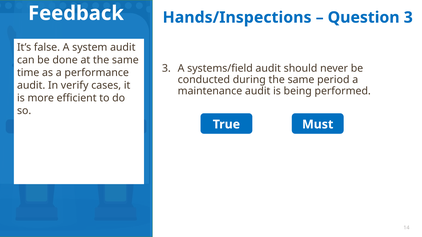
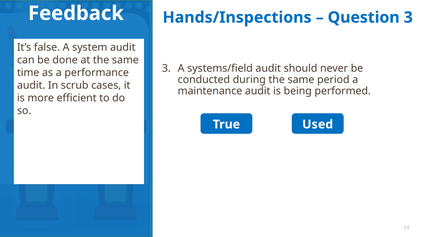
verify: verify -> scrub
Must: Must -> Used
